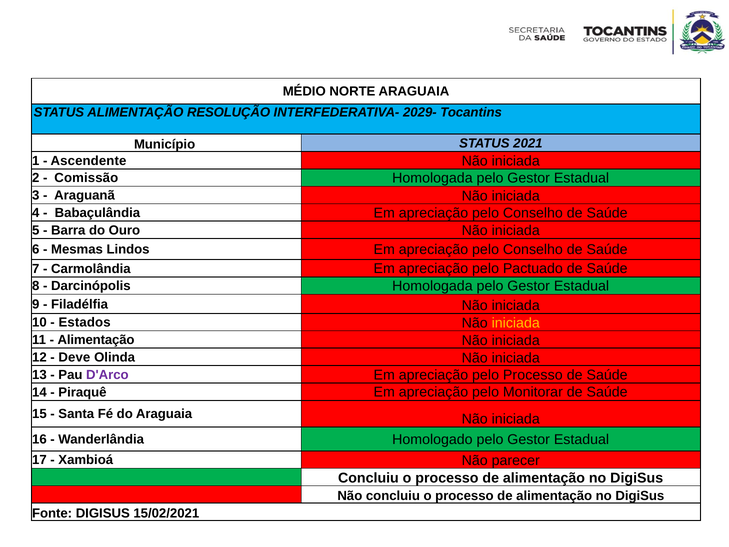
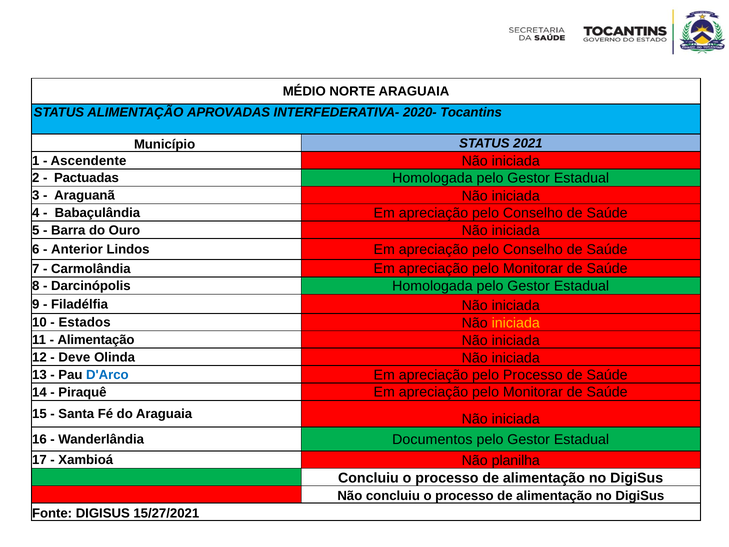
RESOLUÇÃO: RESOLUÇÃO -> APROVADAS
2029-: 2029- -> 2020-
Comissão: Comissão -> Pactuadas
Mesmas: Mesmas -> Anterior
Pactuado at (533, 269): Pactuado -> Monitorar
D'Arco colour: purple -> blue
Homologado: Homologado -> Documentos
parecer: parecer -> planilha
15/02/2021: 15/02/2021 -> 15/27/2021
